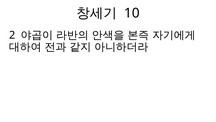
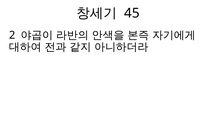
10: 10 -> 45
